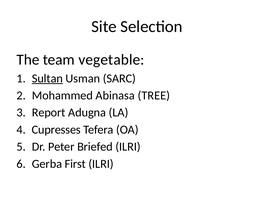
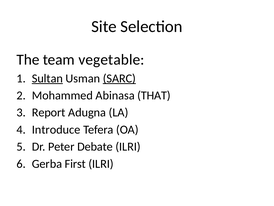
SARC underline: none -> present
TREE: TREE -> THAT
Cupresses: Cupresses -> Introduce
Briefed: Briefed -> Debate
